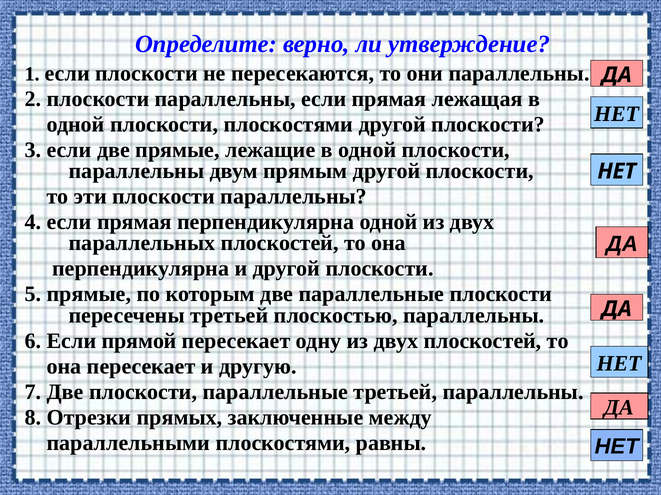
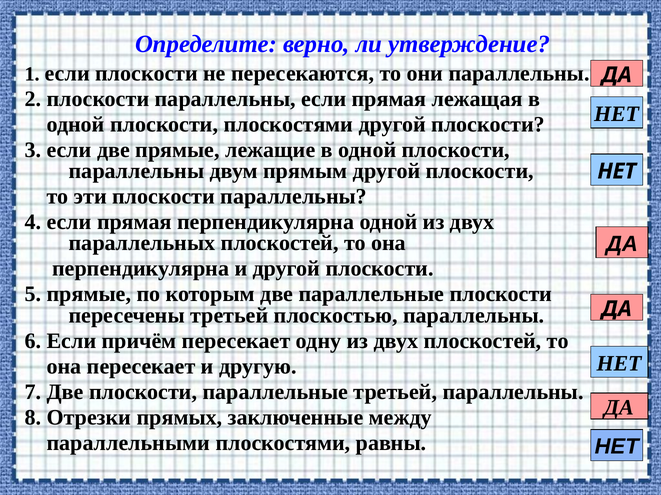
прямой: прямой -> причём
